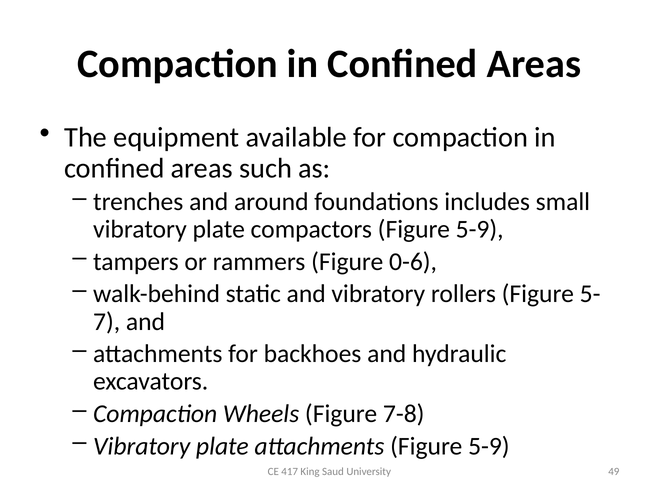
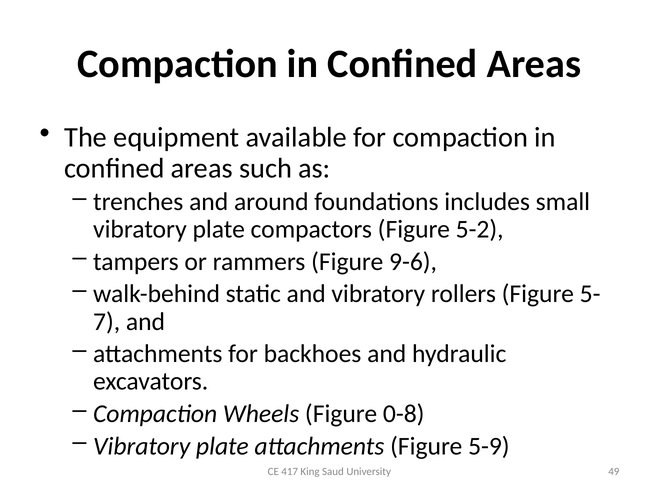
compactors Figure 5-9: 5-9 -> 5-2
0-6: 0-6 -> 9-6
7-8: 7-8 -> 0-8
